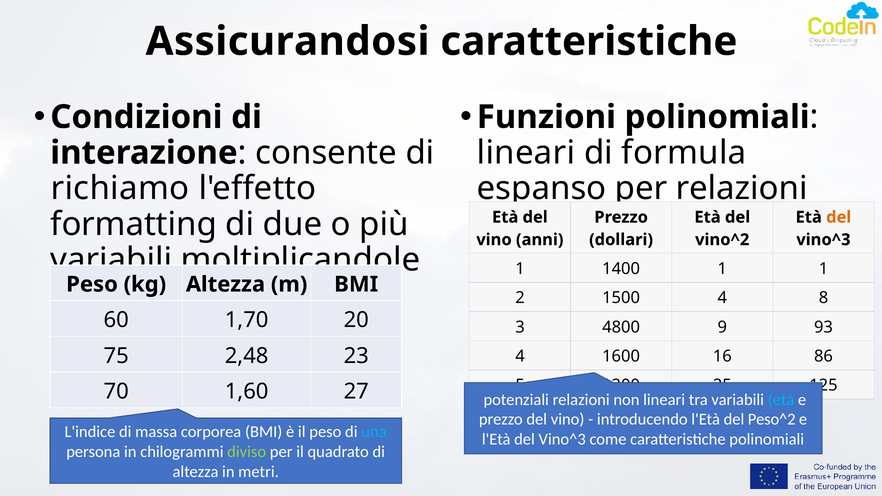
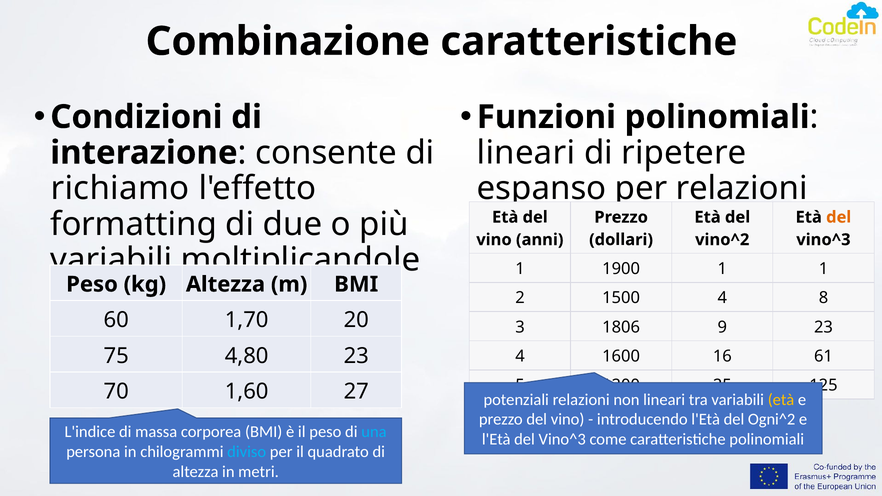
Assicurandosi: Assicurandosi -> Combinazione
formula: formula -> ripetere
1400: 1400 -> 1900
4800: 4800 -> 1806
9 93: 93 -> 23
2,48: 2,48 -> 4,80
86: 86 -> 61
età at (781, 400) colour: light blue -> yellow
Peso^2: Peso^2 -> Ogni^2
diviso colour: light green -> light blue
